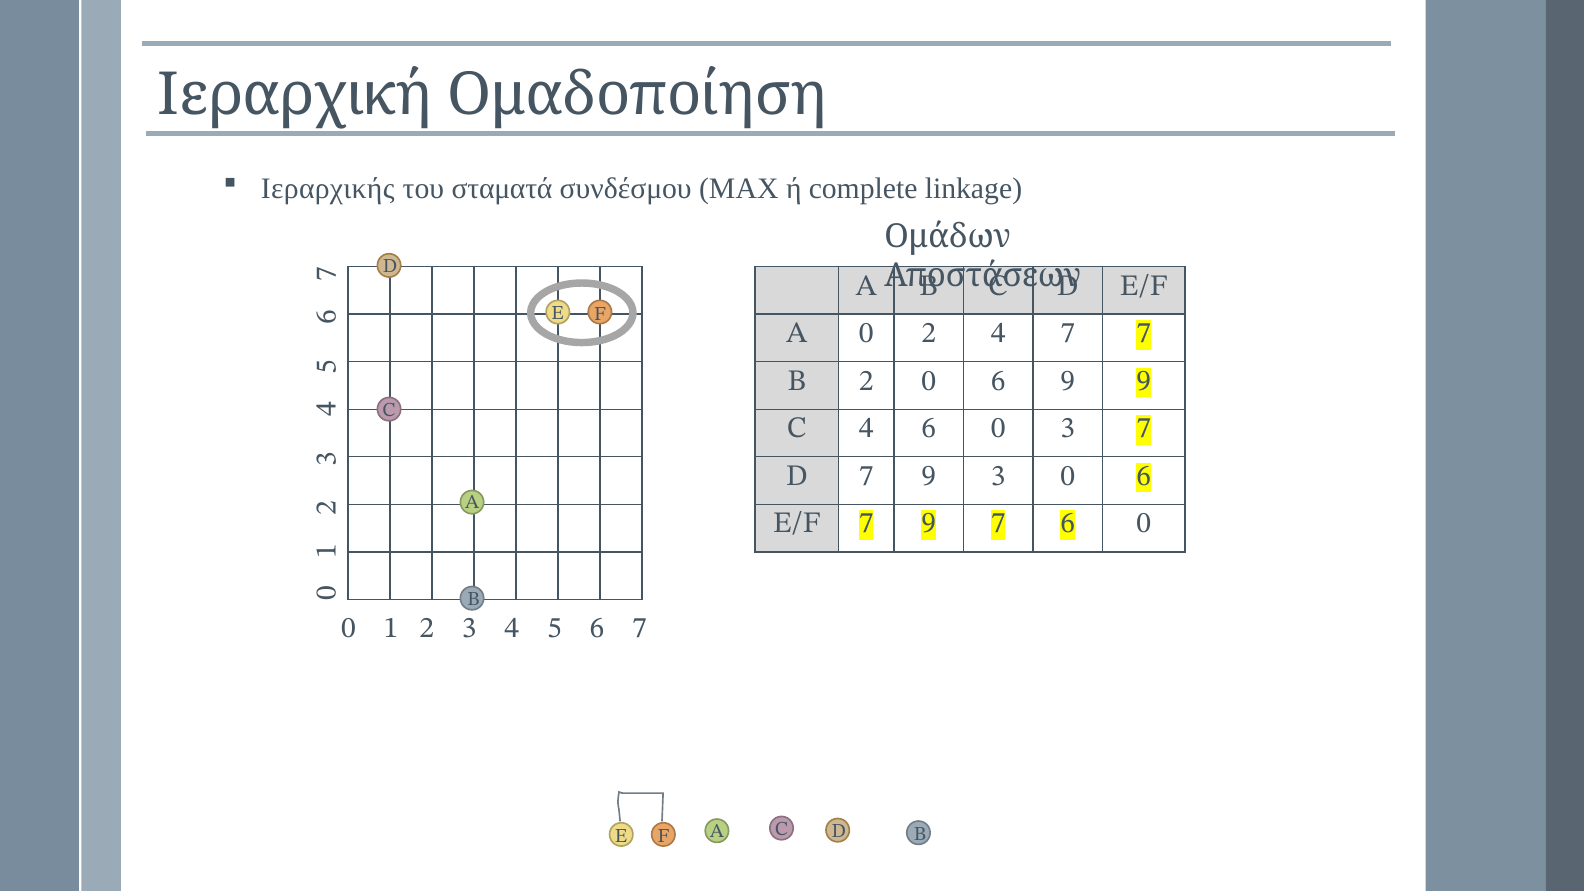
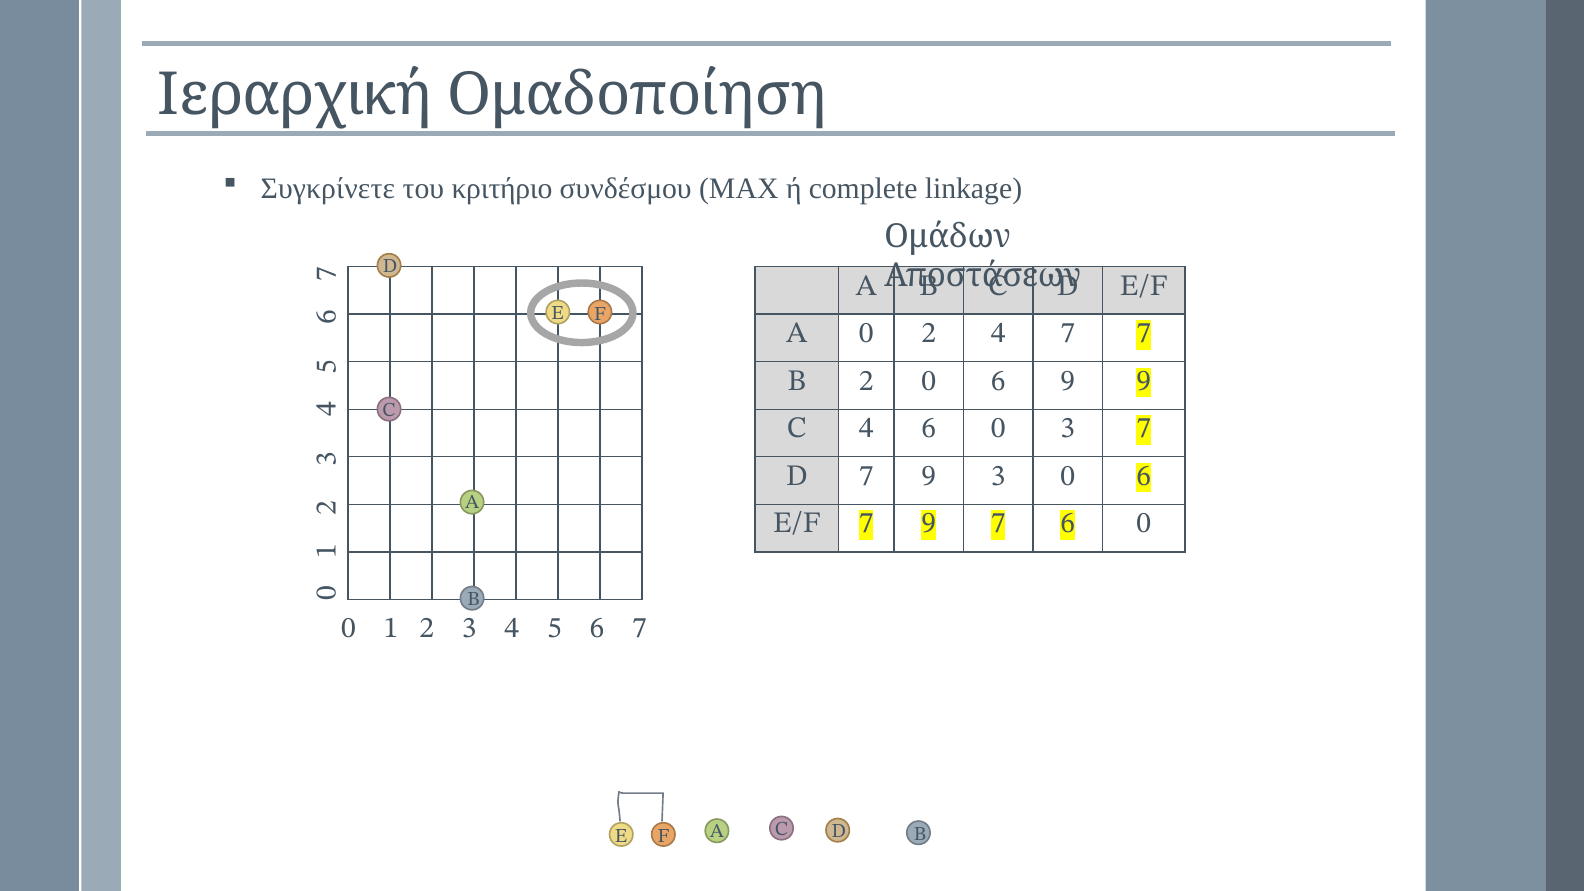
Ιεραρχικής: Ιεραρχικής -> Συγκρίνετε
σταματά: σταματά -> κριτήριο
